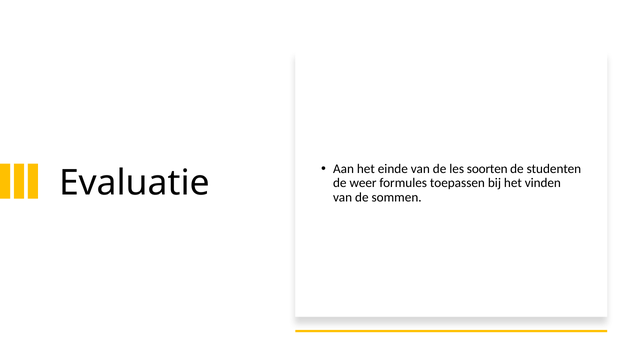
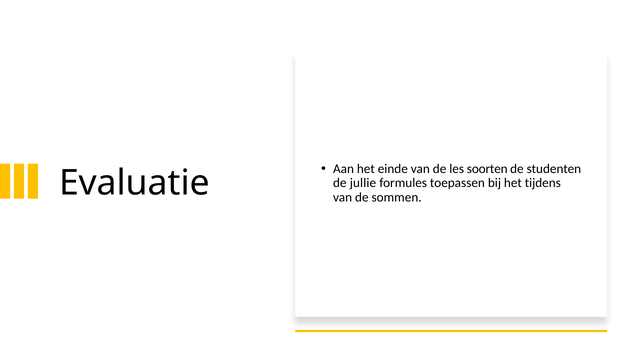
weer: weer -> jullie
vinden: vinden -> tijdens
